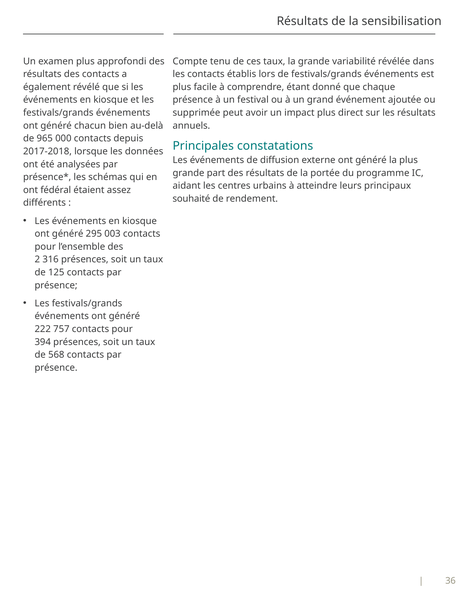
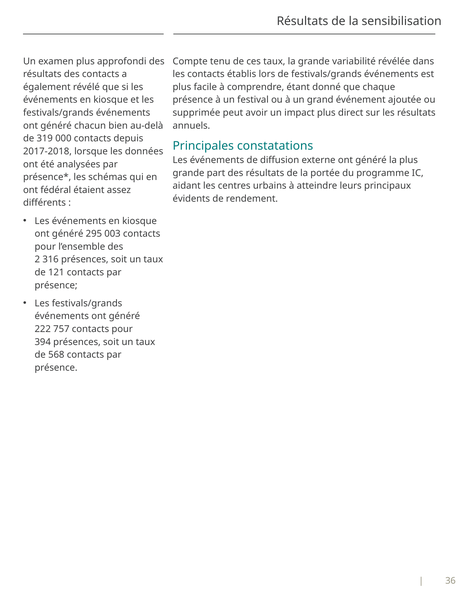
965: 965 -> 319
souhaité: souhaité -> évidents
125: 125 -> 121
